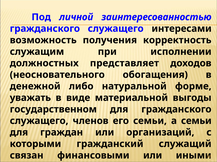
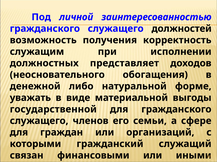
интересами: интересами -> должностей
государственном: государственном -> государственной
а семьи: семьи -> сфере
